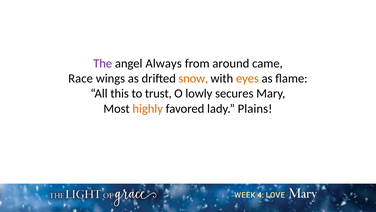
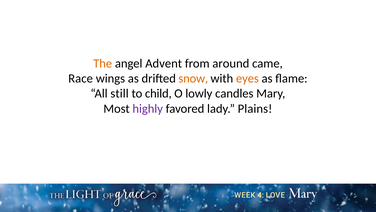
The colour: purple -> orange
Always: Always -> Advent
this: this -> still
trust: trust -> child
secures: secures -> candles
highly colour: orange -> purple
